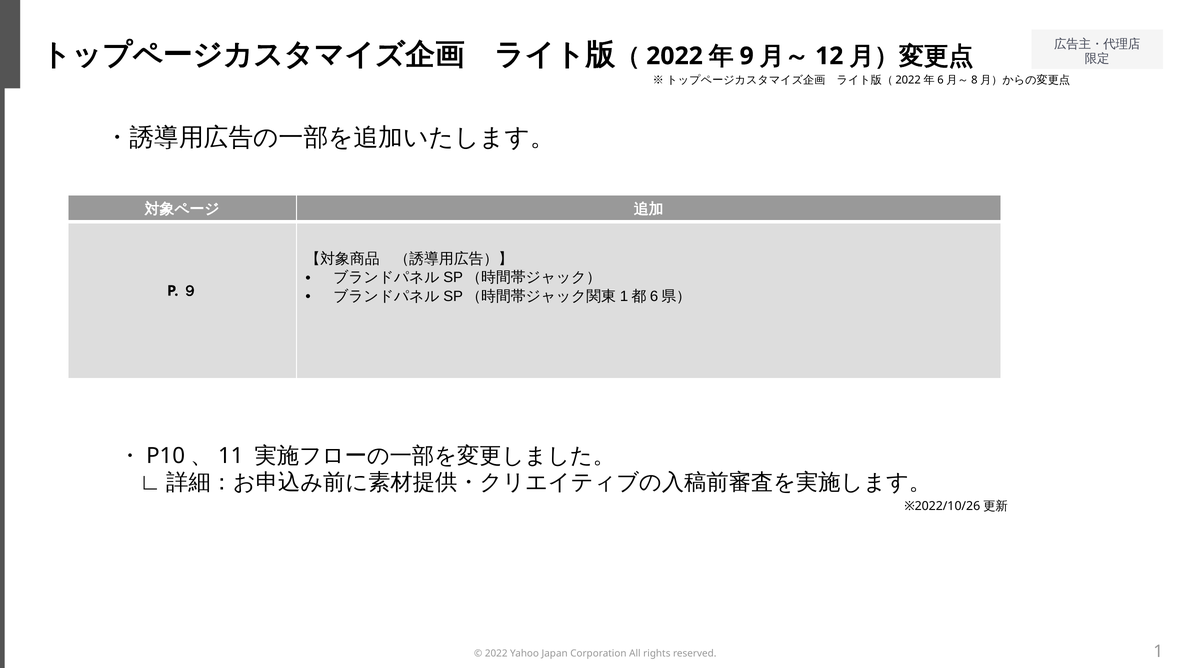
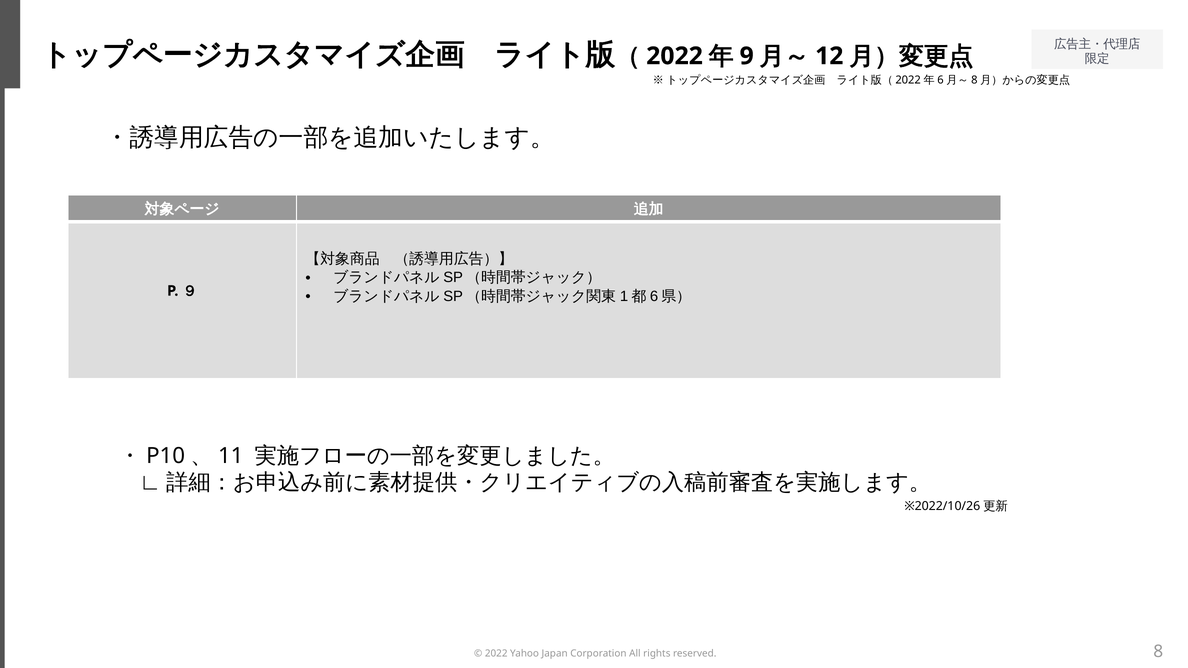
1: 1 -> 8
